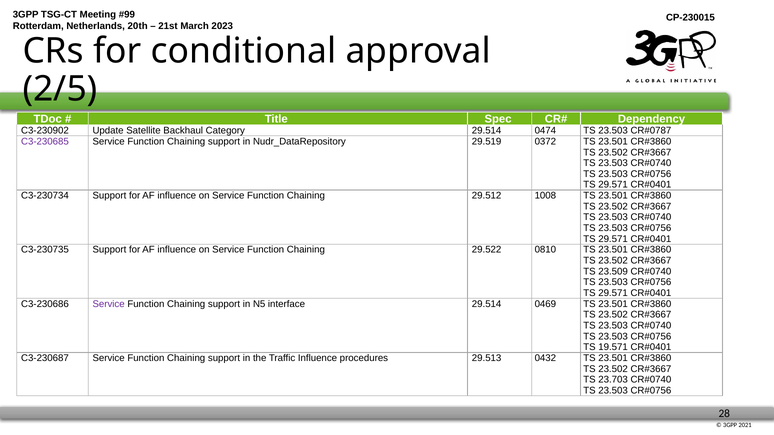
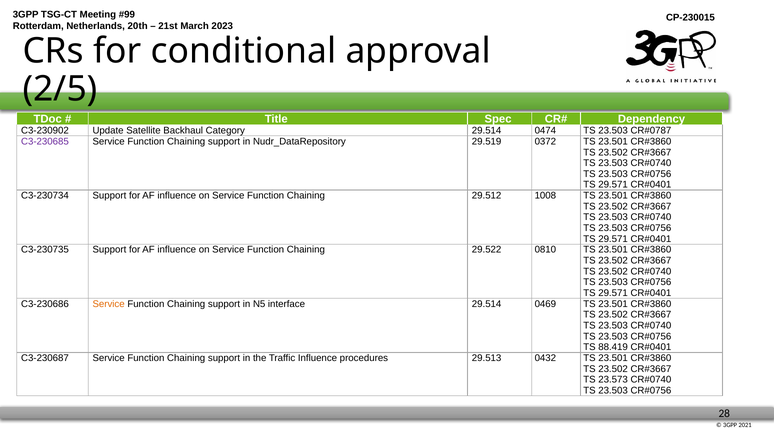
23.509 at (613, 272): 23.509 -> 23.502
Service at (109, 304) colour: purple -> orange
19.571: 19.571 -> 88.419
23.703: 23.703 -> 23.573
